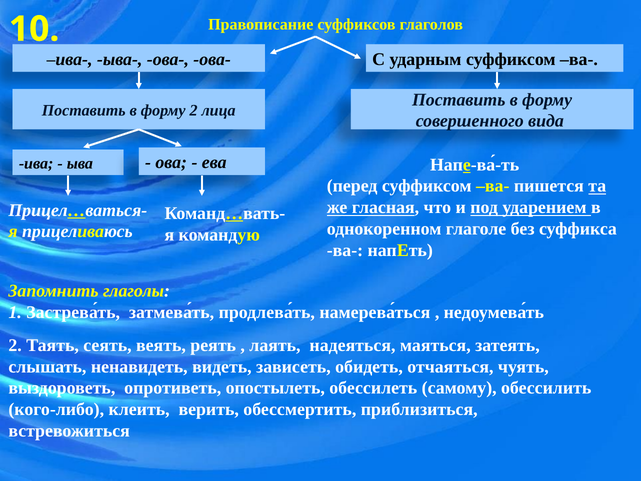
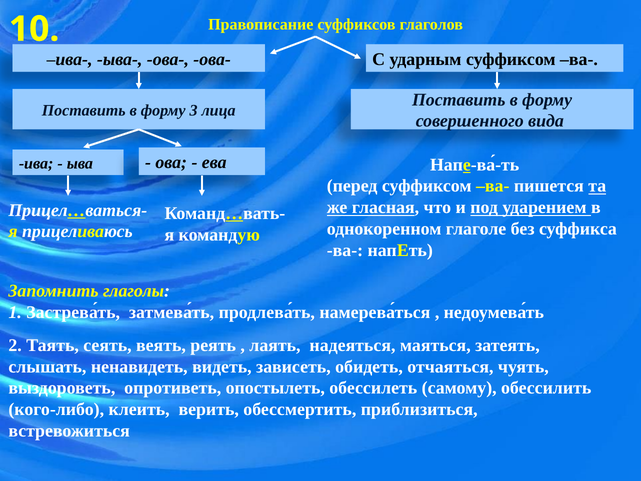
форму 2: 2 -> 3
